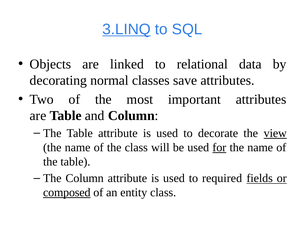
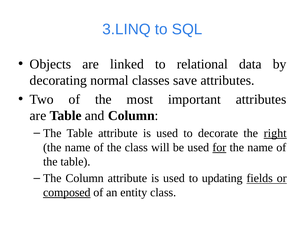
3.LINQ underline: present -> none
view: view -> right
required: required -> updating
